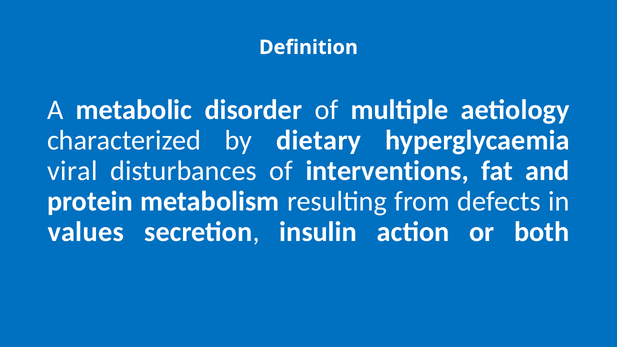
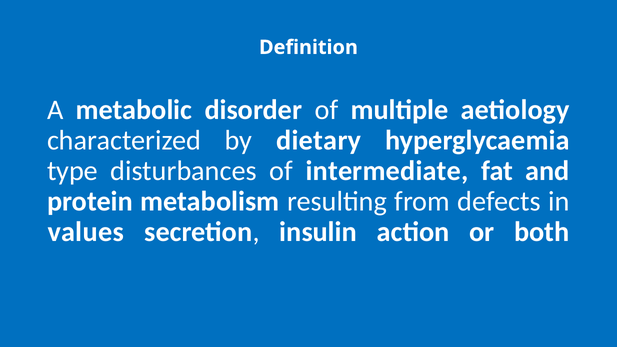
viral: viral -> type
interventions: interventions -> intermediate
